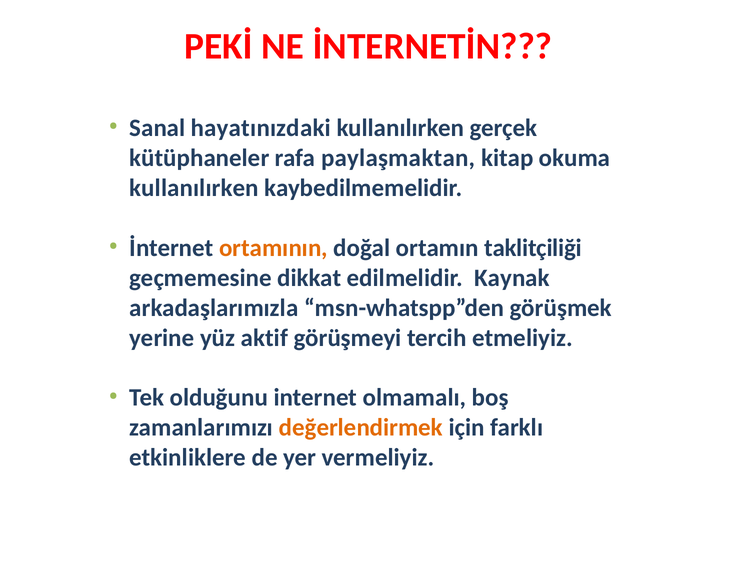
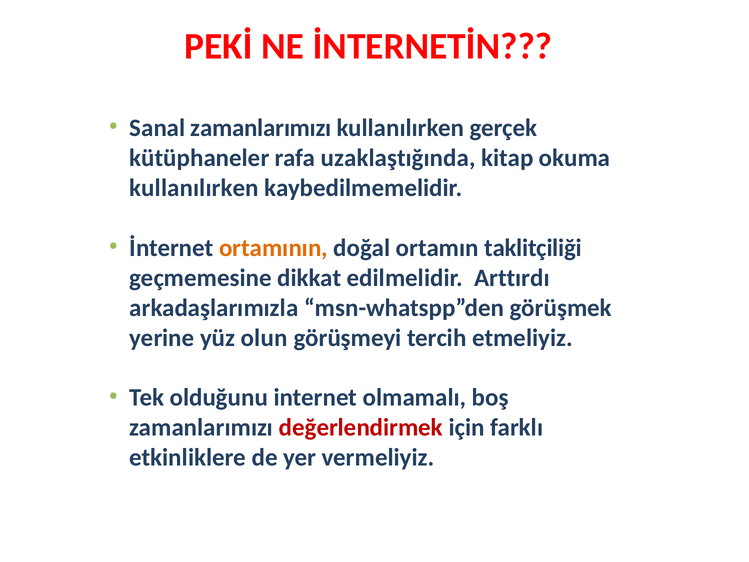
Sanal hayatınızdaki: hayatınızdaki -> zamanlarımızı
paylaşmaktan: paylaşmaktan -> uzaklaştığında
Kaynak: Kaynak -> Arttırdı
aktif: aktif -> olun
değerlendirmek colour: orange -> red
